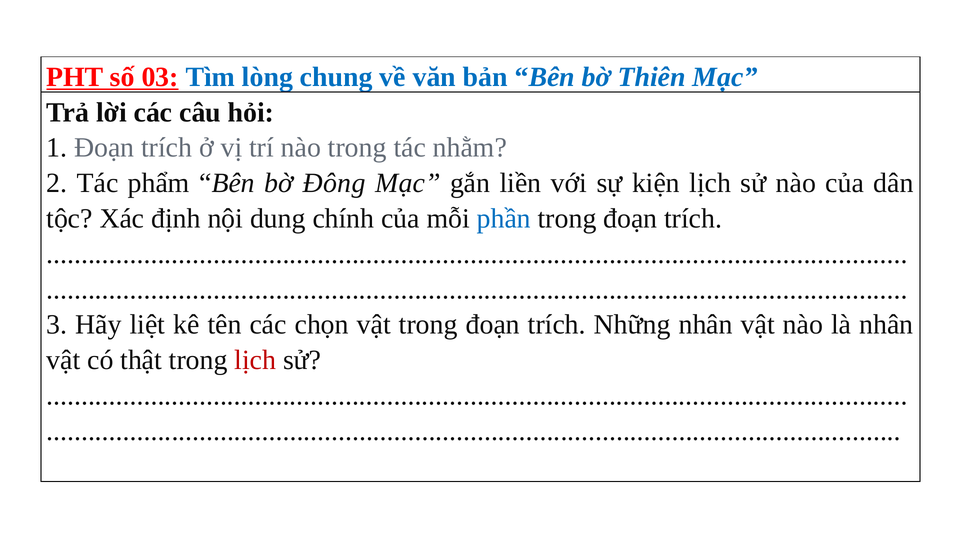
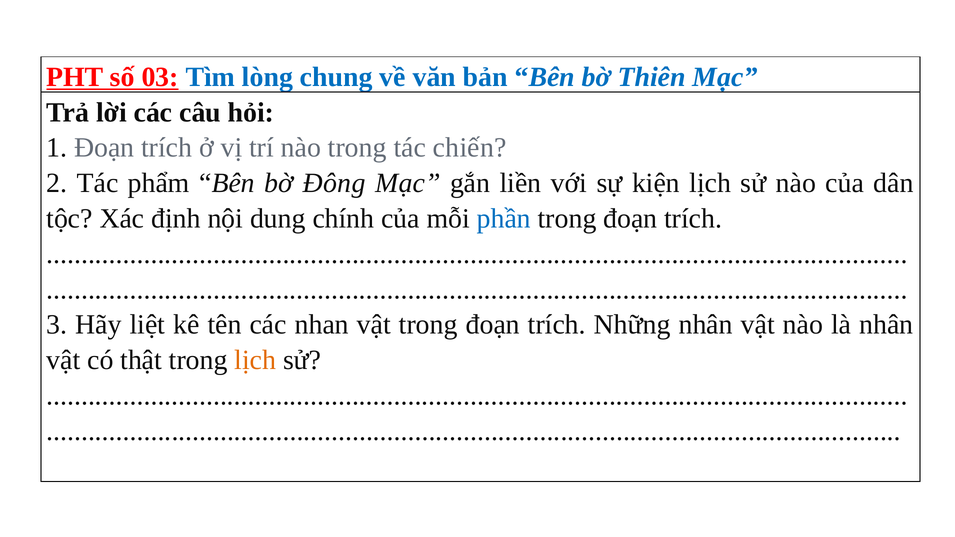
nhằm: nhằm -> chiến
chọn: chọn -> nhan
lịch at (255, 360) colour: red -> orange
